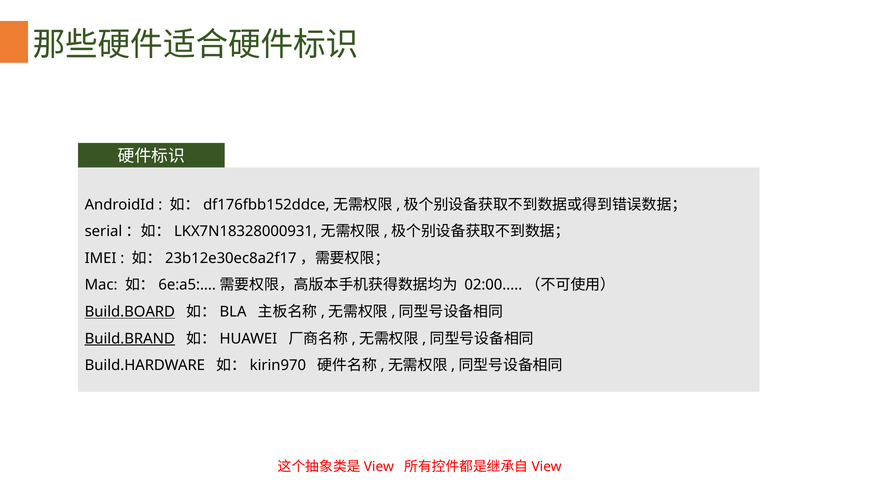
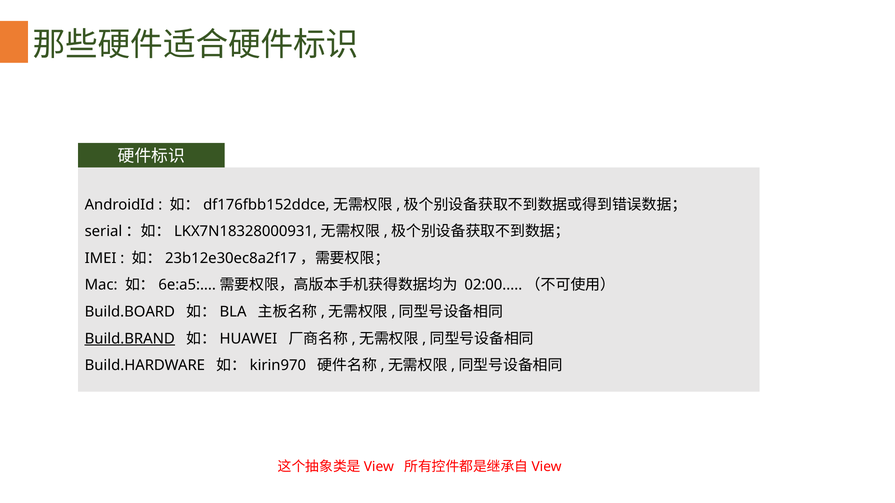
Build.BOARD underline: present -> none
